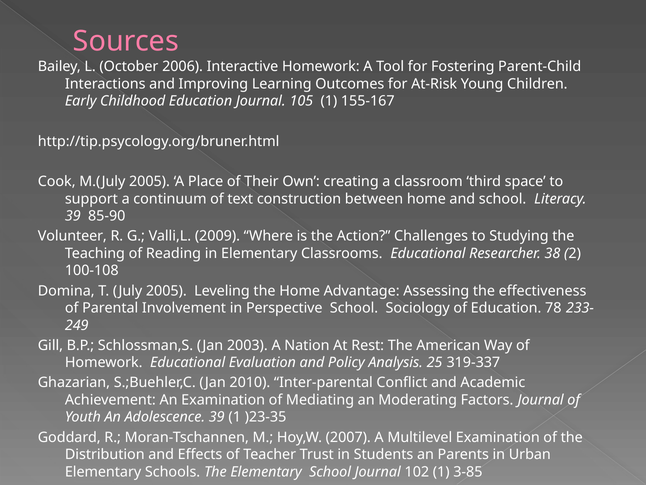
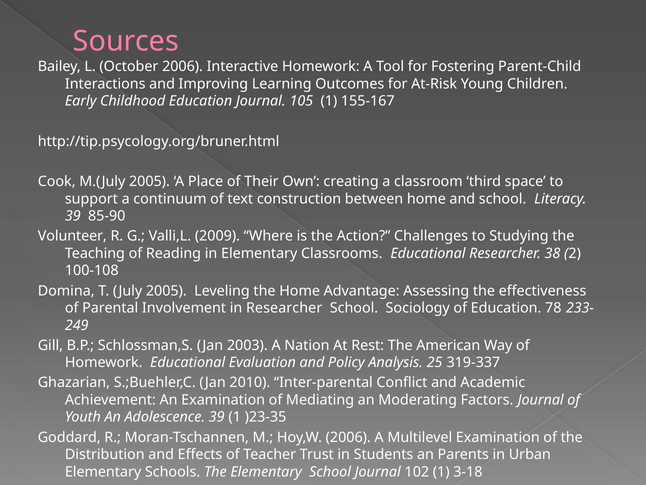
in Perspective: Perspective -> Researcher
Hoy,W 2007: 2007 -> 2006
3-85: 3-85 -> 3-18
